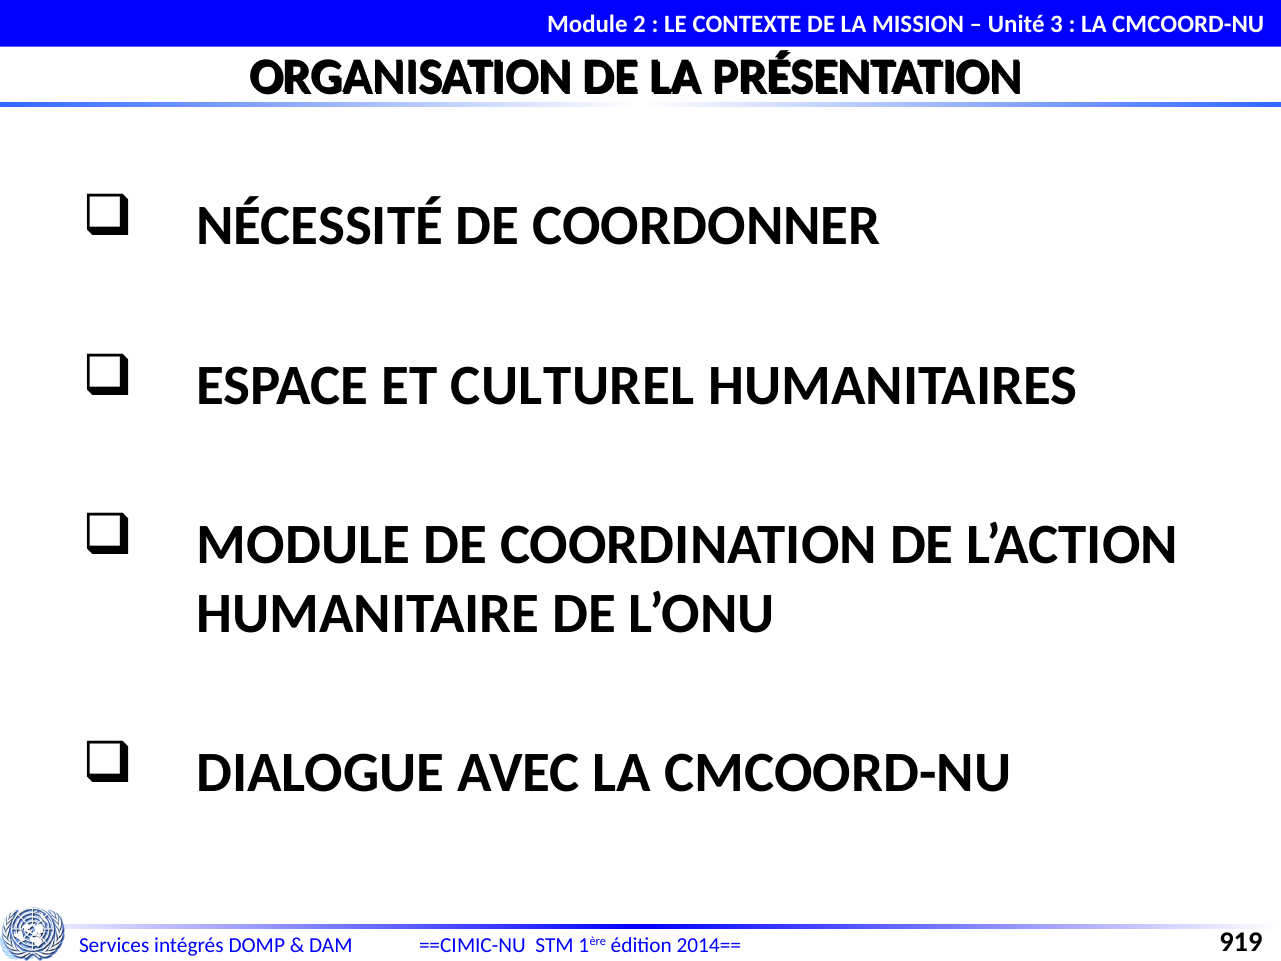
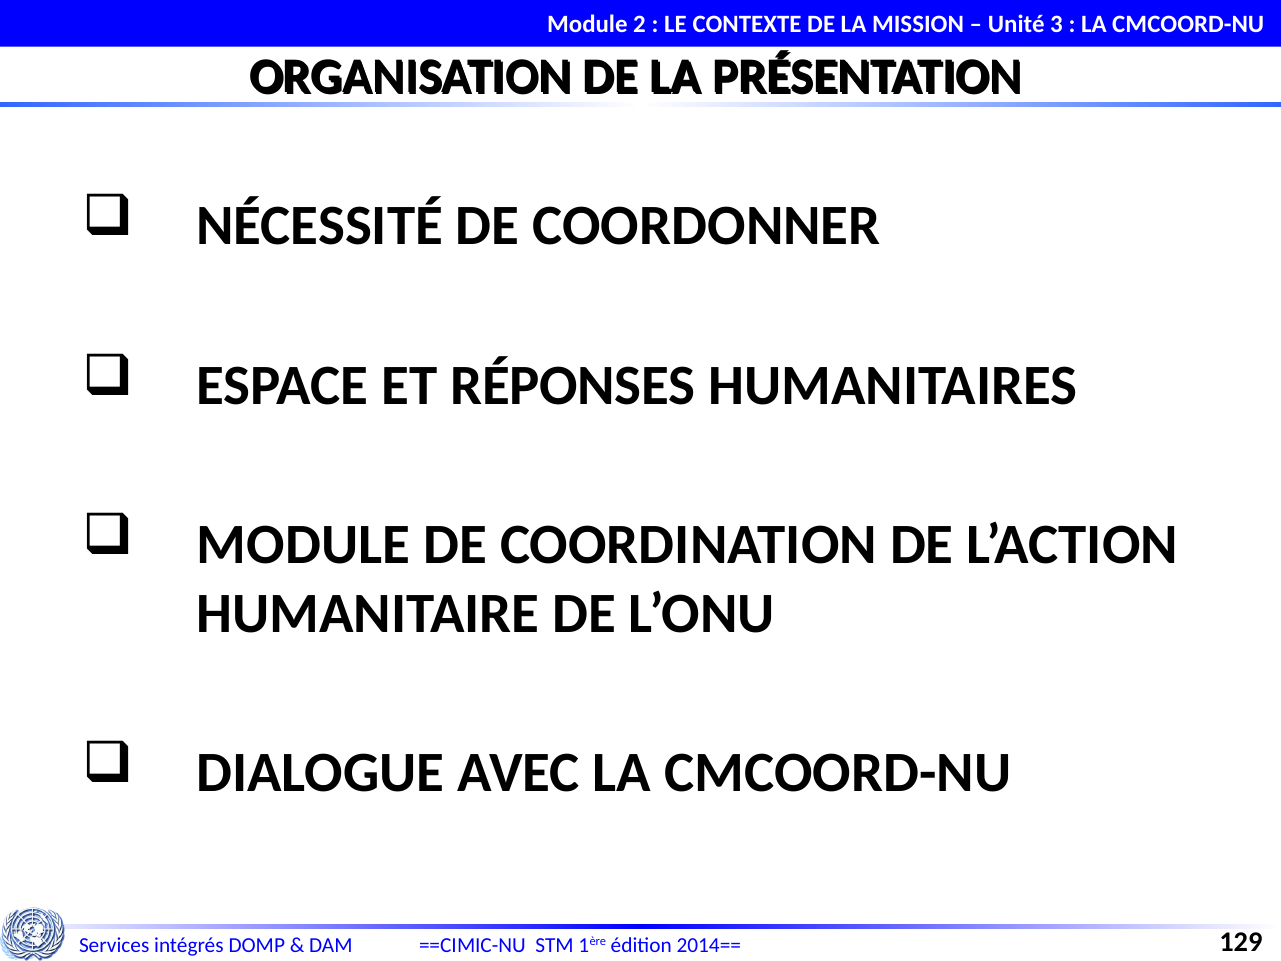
CULTUREL: CULTUREL -> RÉPONSES
919: 919 -> 129
